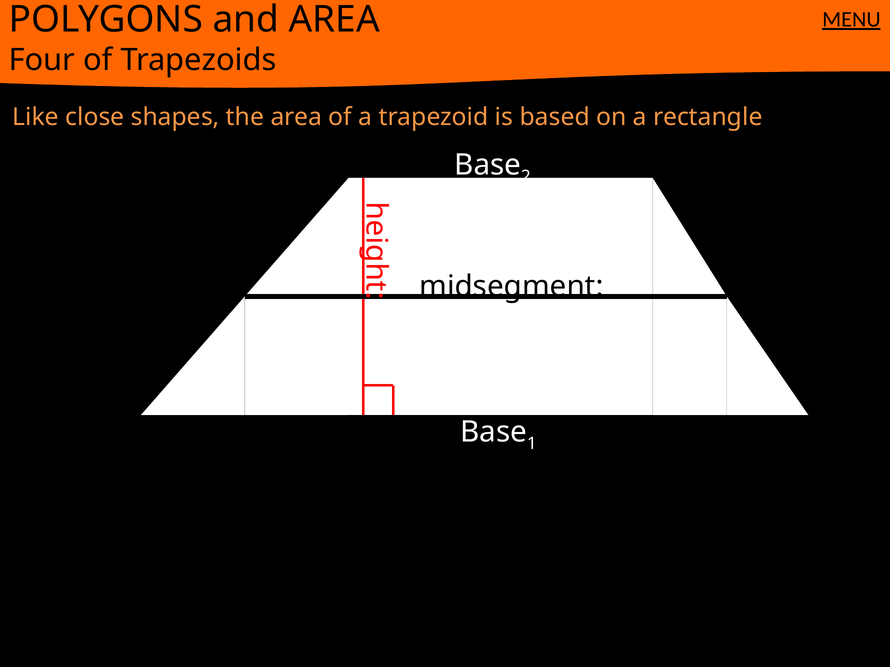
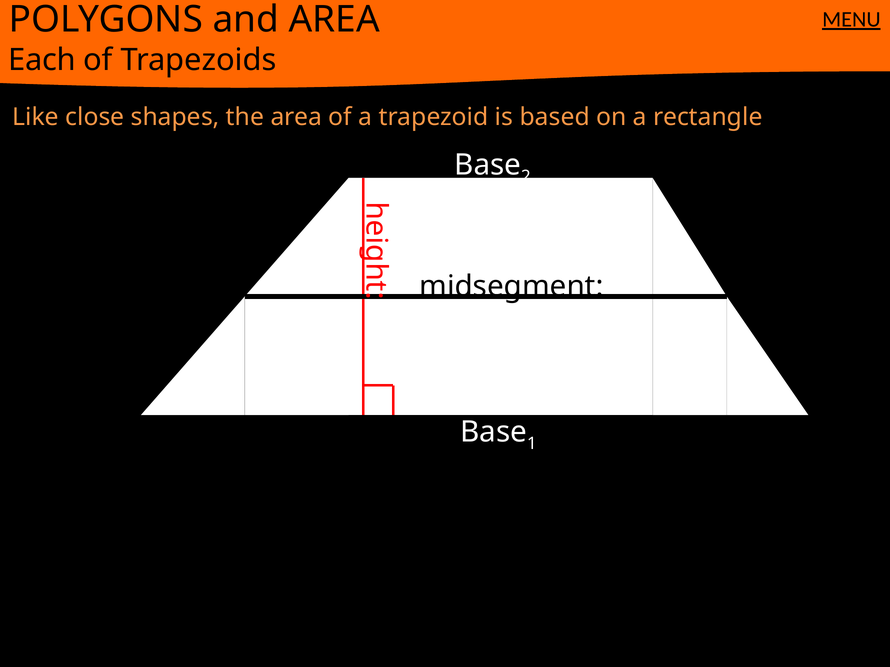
Four: Four -> Each
